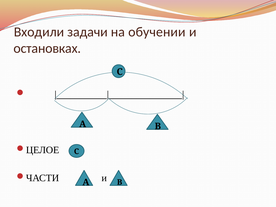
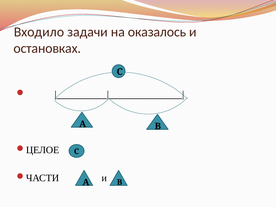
Входили: Входили -> Входило
обучении: обучении -> оказалось
